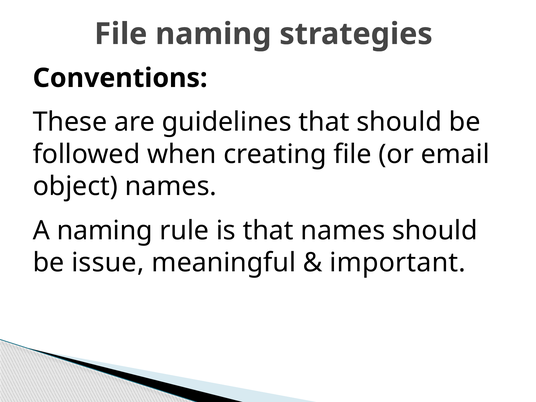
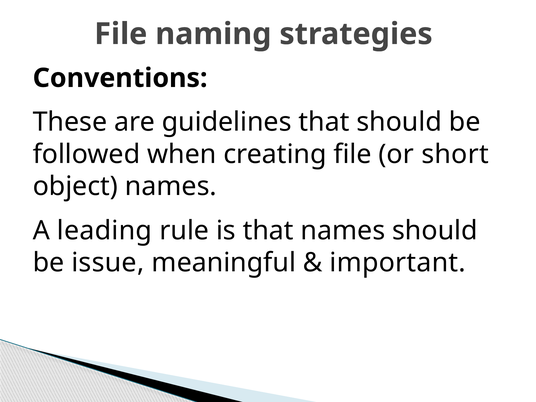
email: email -> short
A naming: naming -> leading
